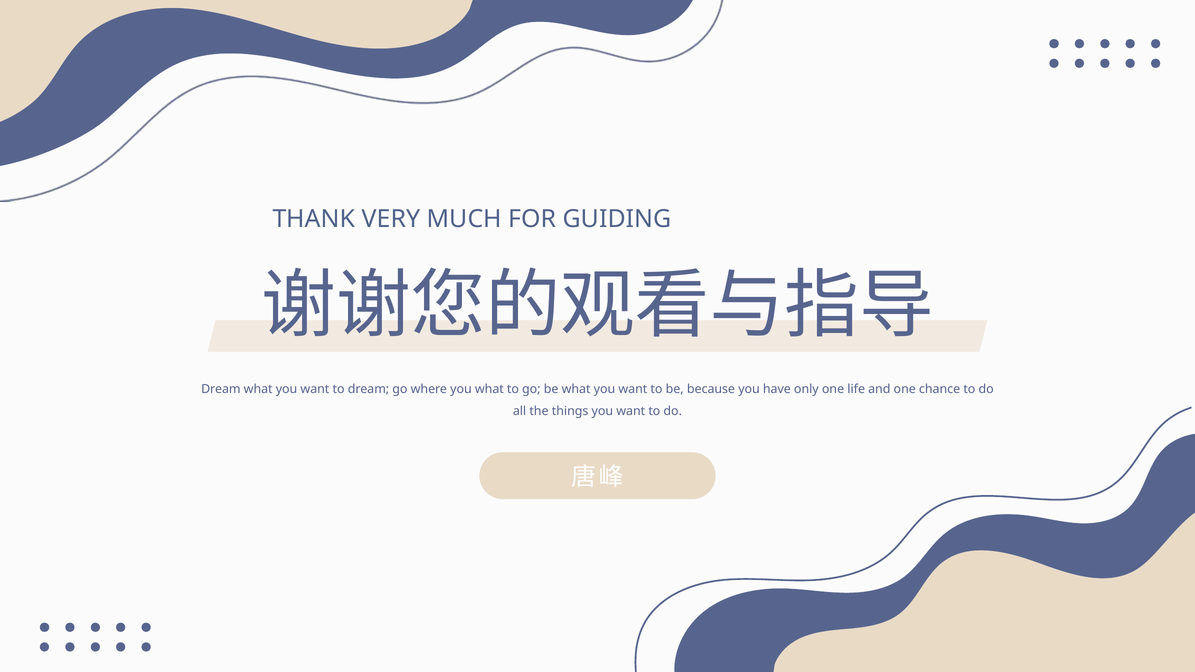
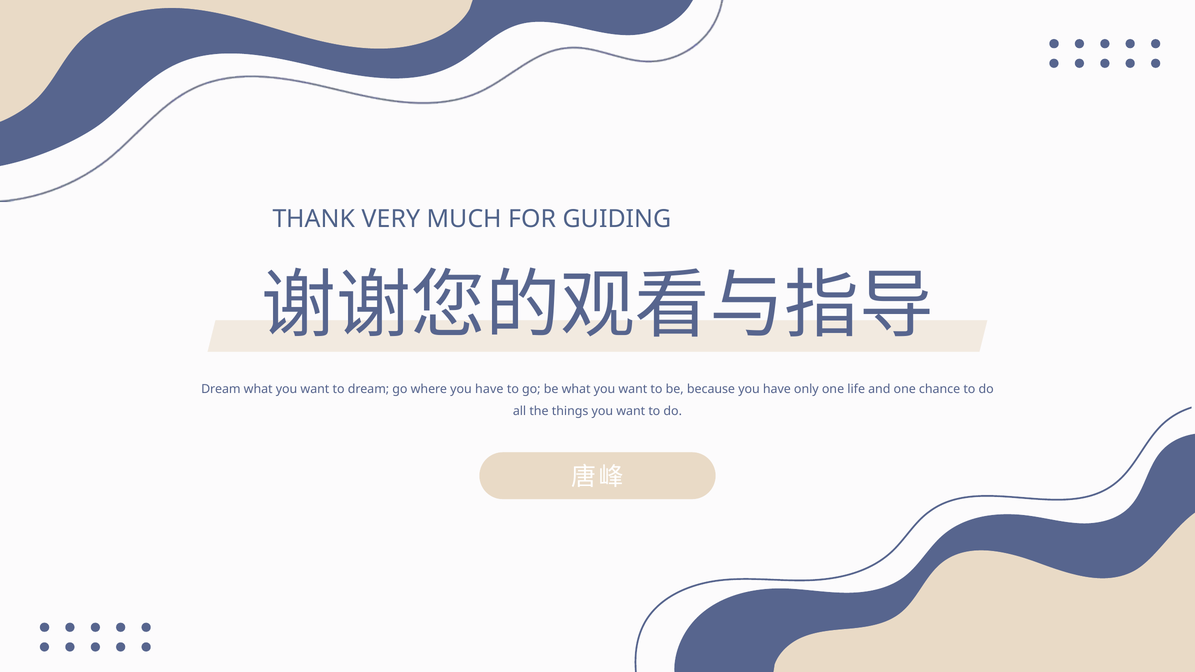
where you what: what -> have
